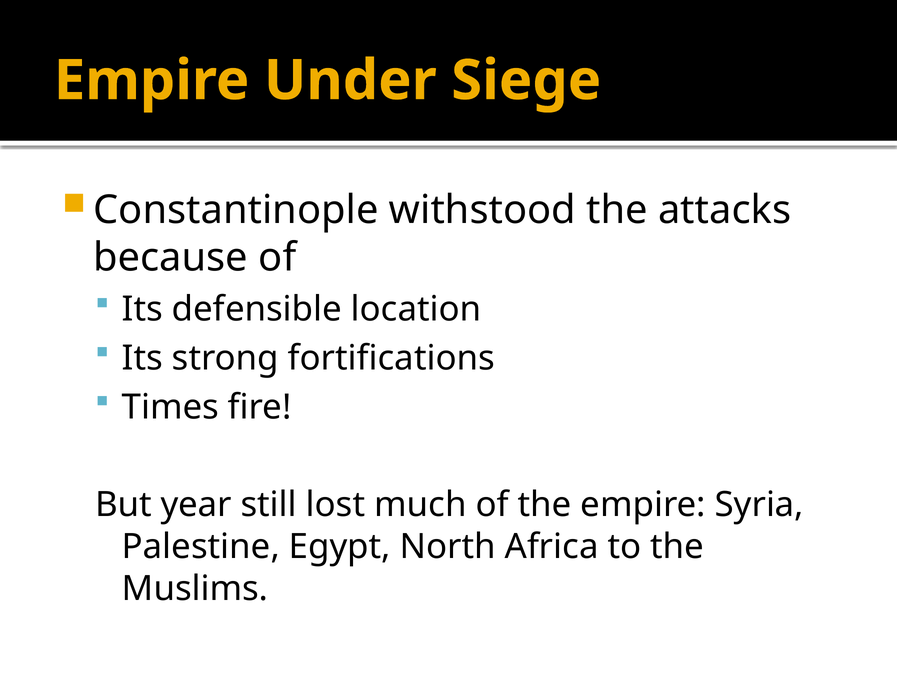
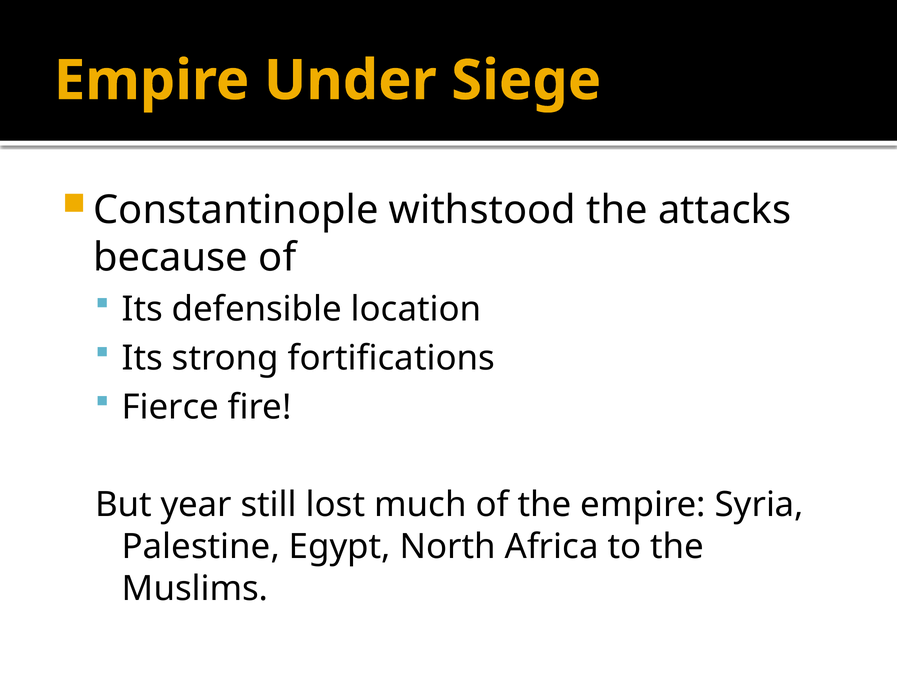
Times: Times -> Fierce
